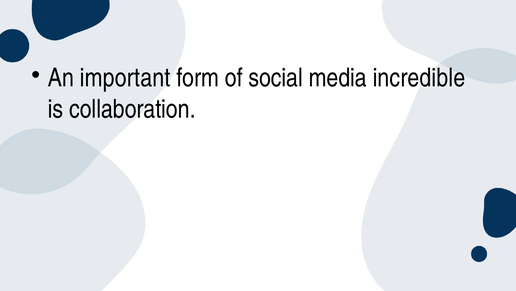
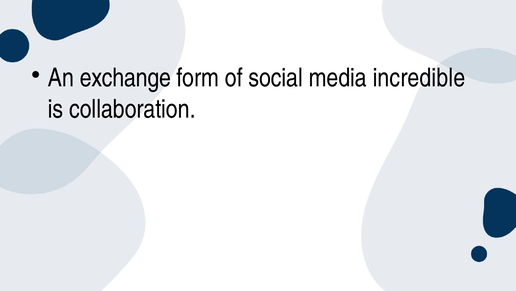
important: important -> exchange
